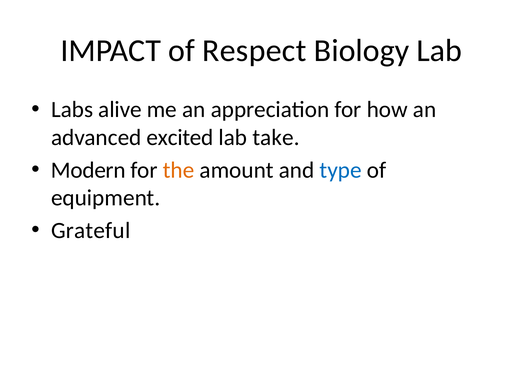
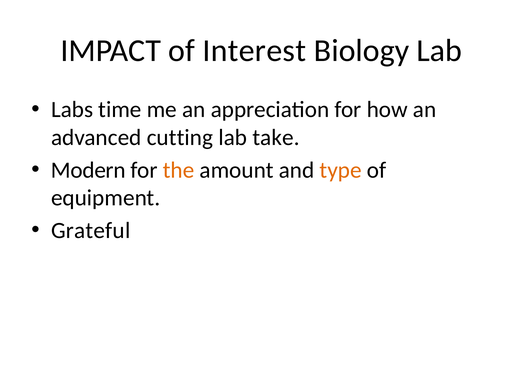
Respect: Respect -> Interest
alive: alive -> time
excited: excited -> cutting
type colour: blue -> orange
